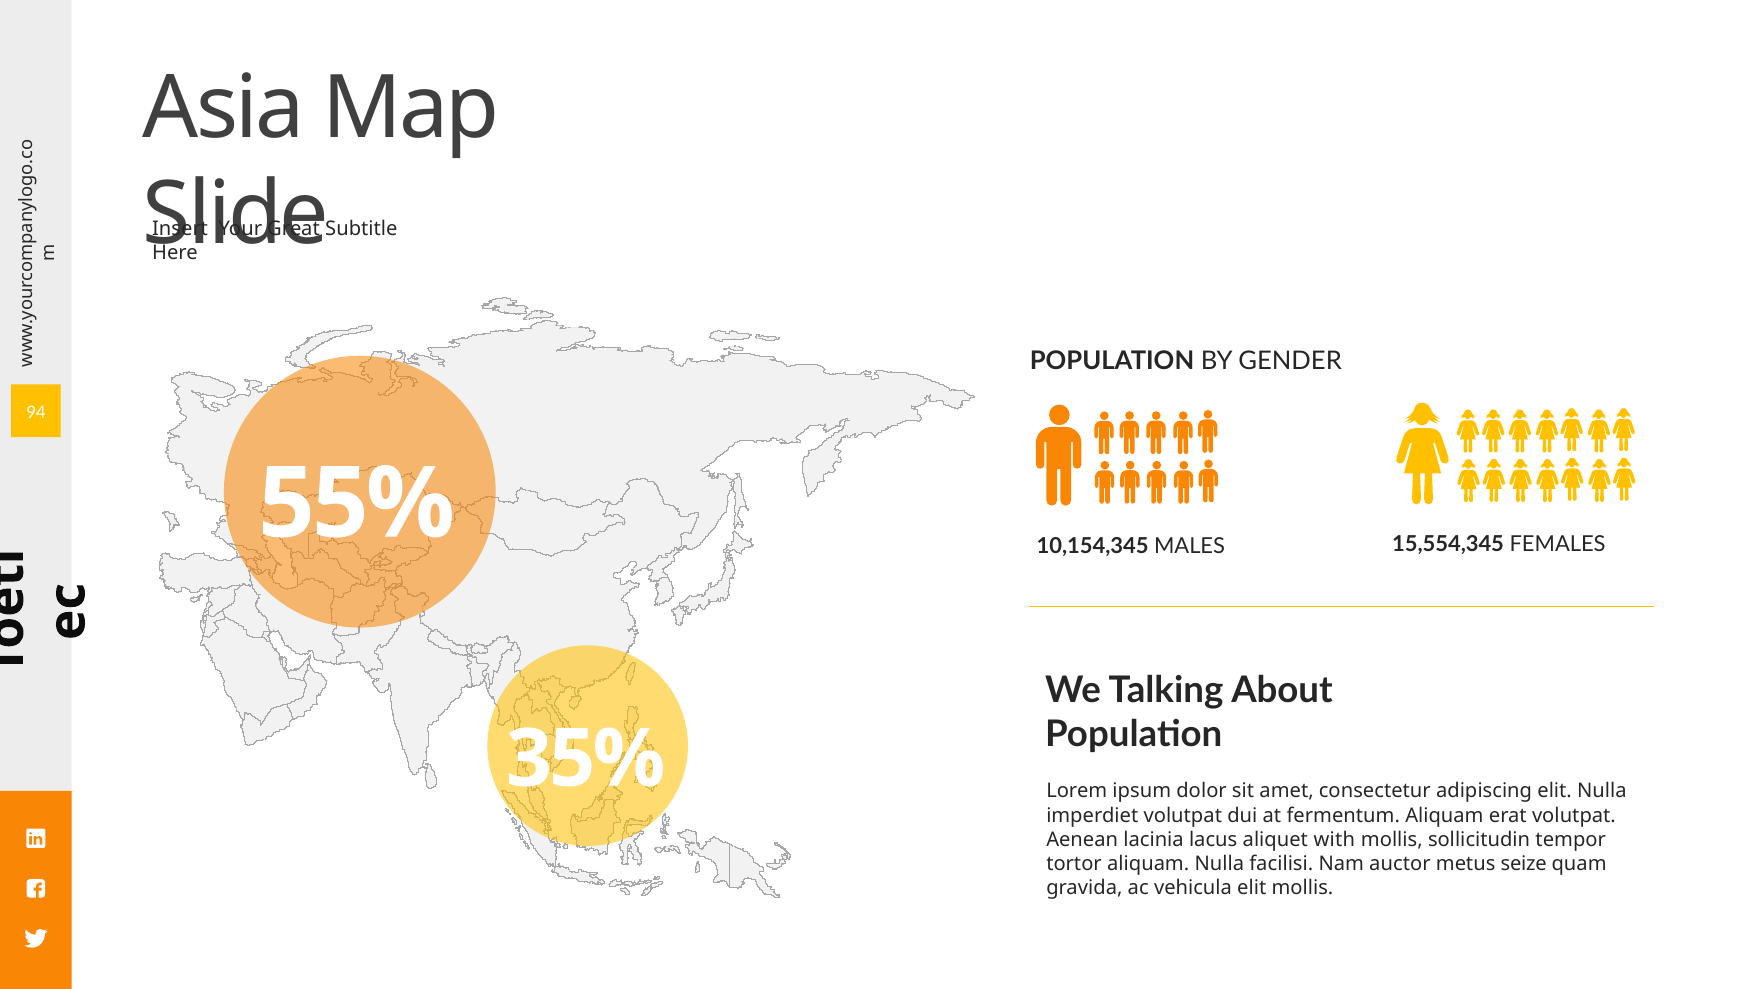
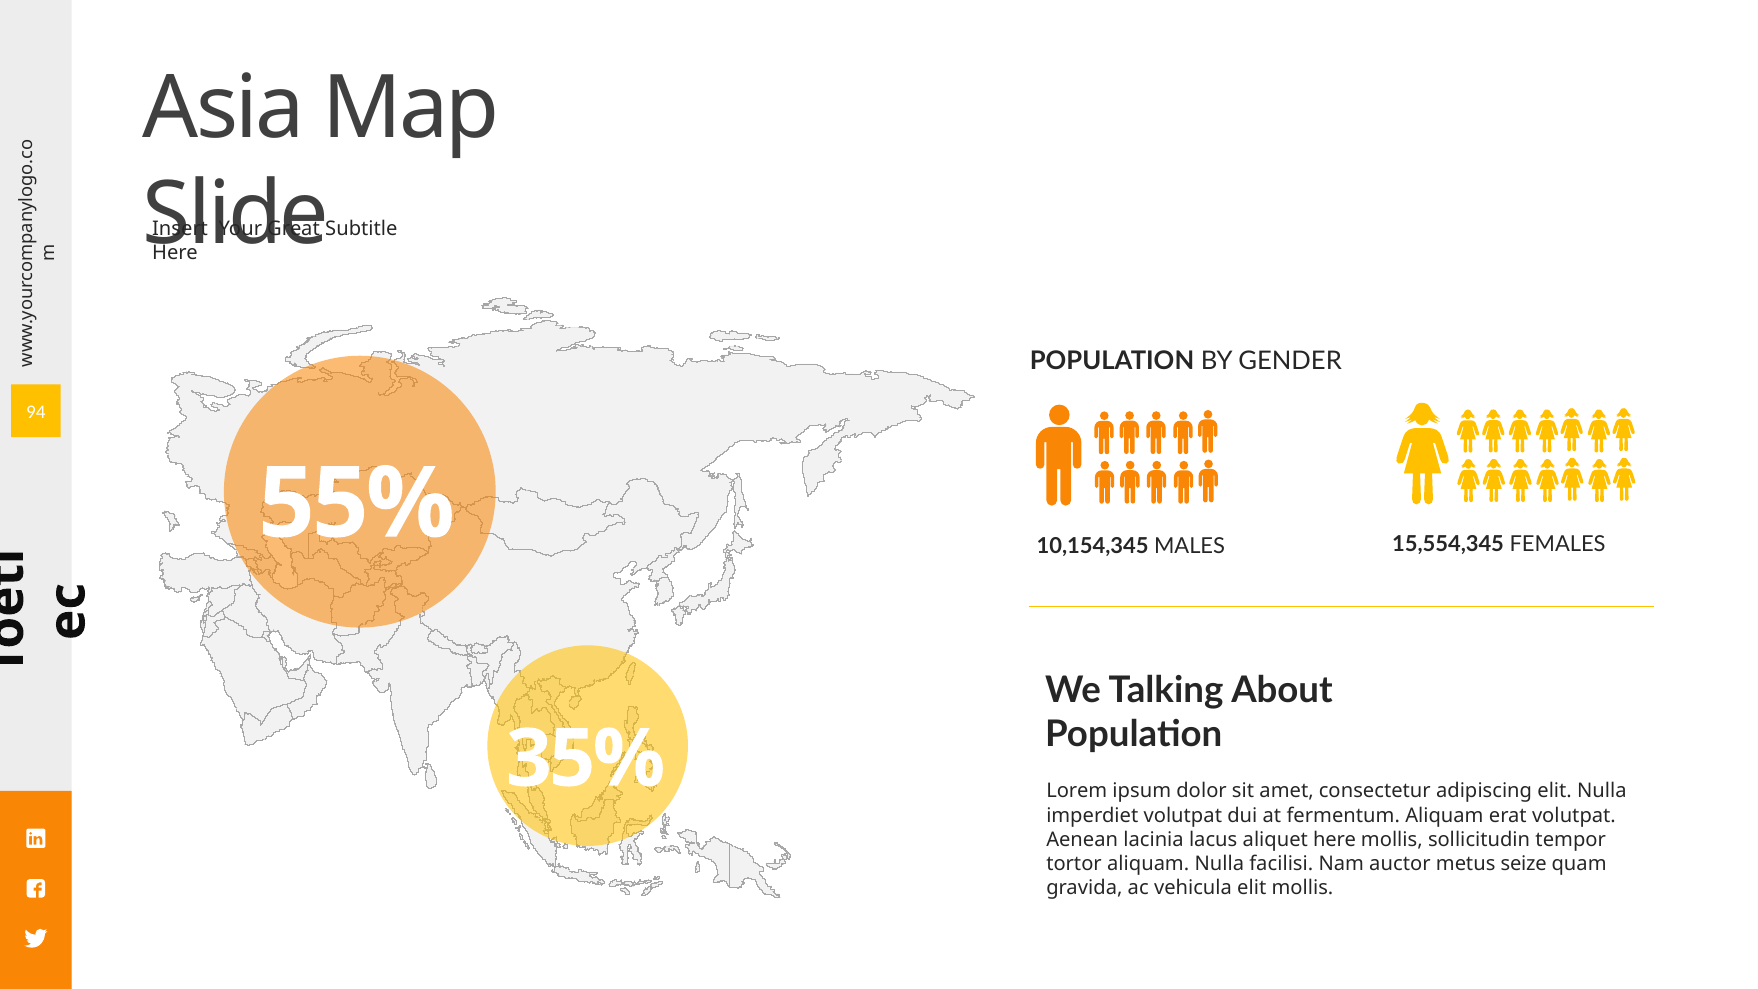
aliquet with: with -> here
